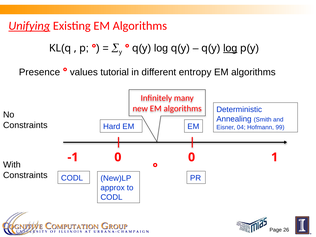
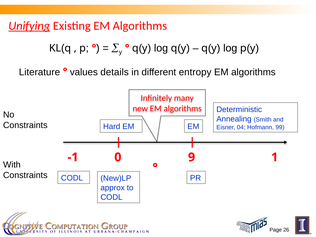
log at (230, 48) underline: present -> none
Presence: Presence -> Literature
tutorial: tutorial -> details
-1 0: 0 -> 9
